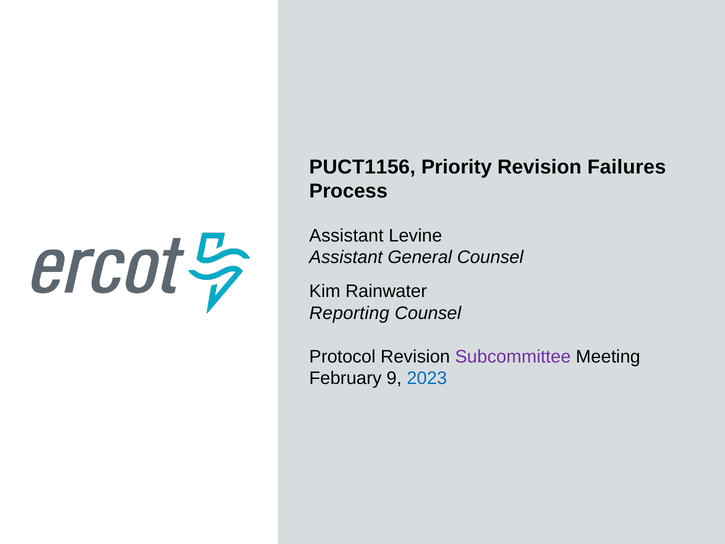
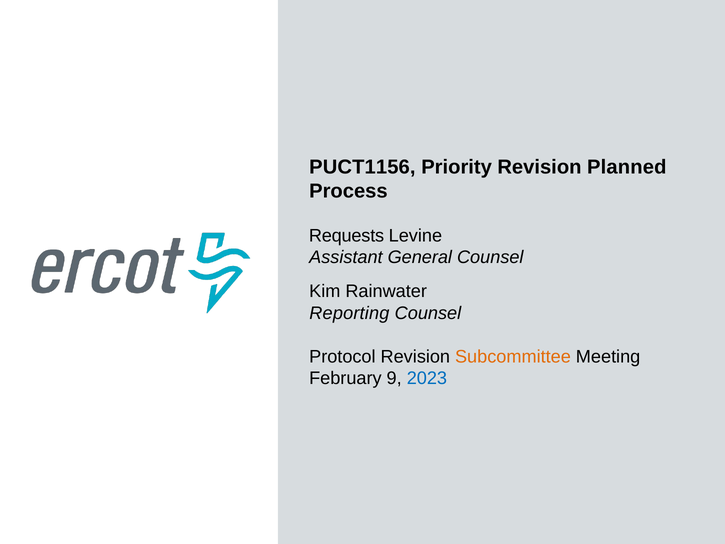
Failures: Failures -> Planned
Assistant at (346, 236): Assistant -> Requests
Subcommittee colour: purple -> orange
